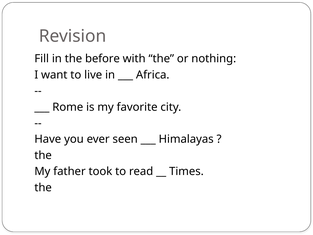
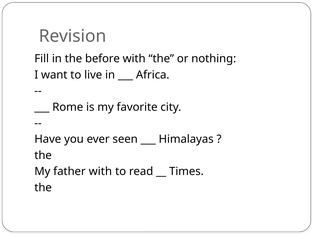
father took: took -> with
